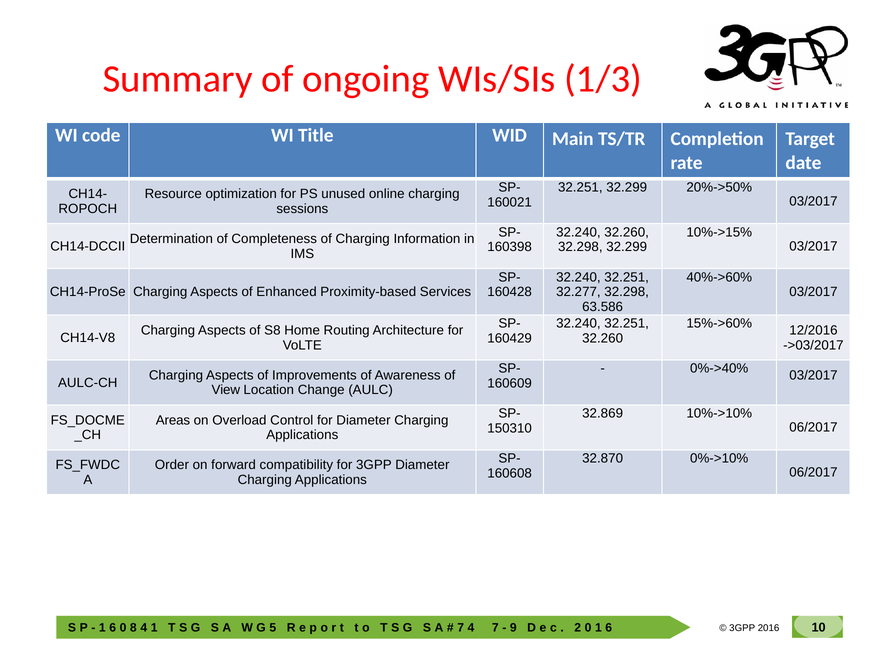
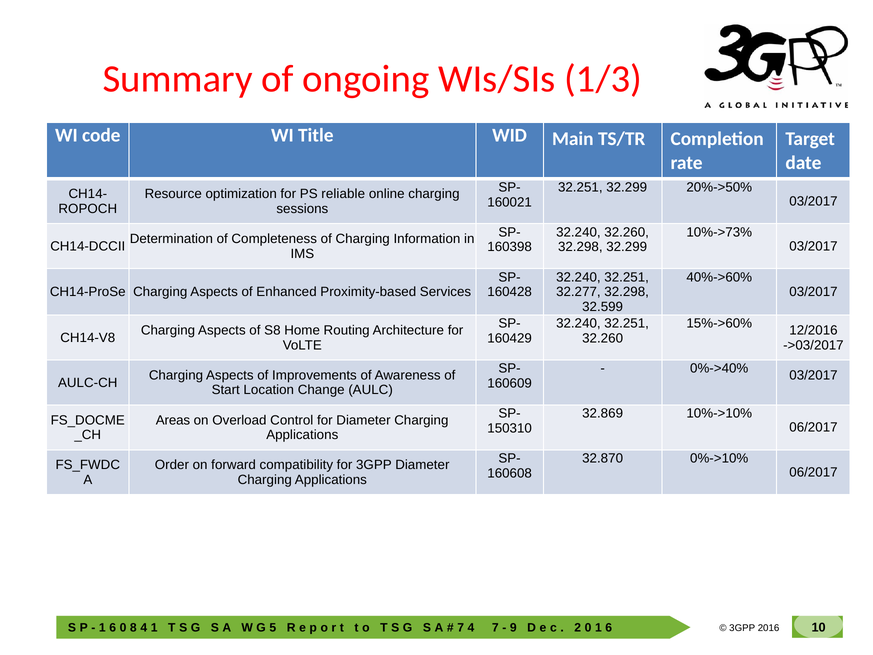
unused: unused -> reliable
10%->15%: 10%->15% -> 10%->73%
63.586: 63.586 -> 32.599
View: View -> Start
